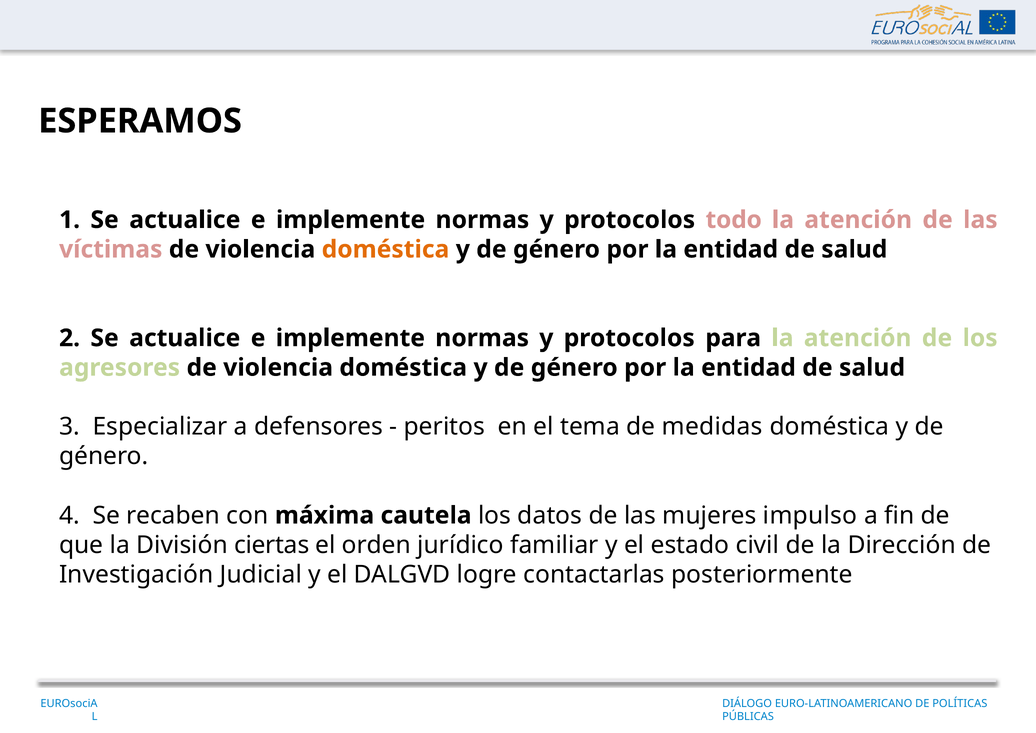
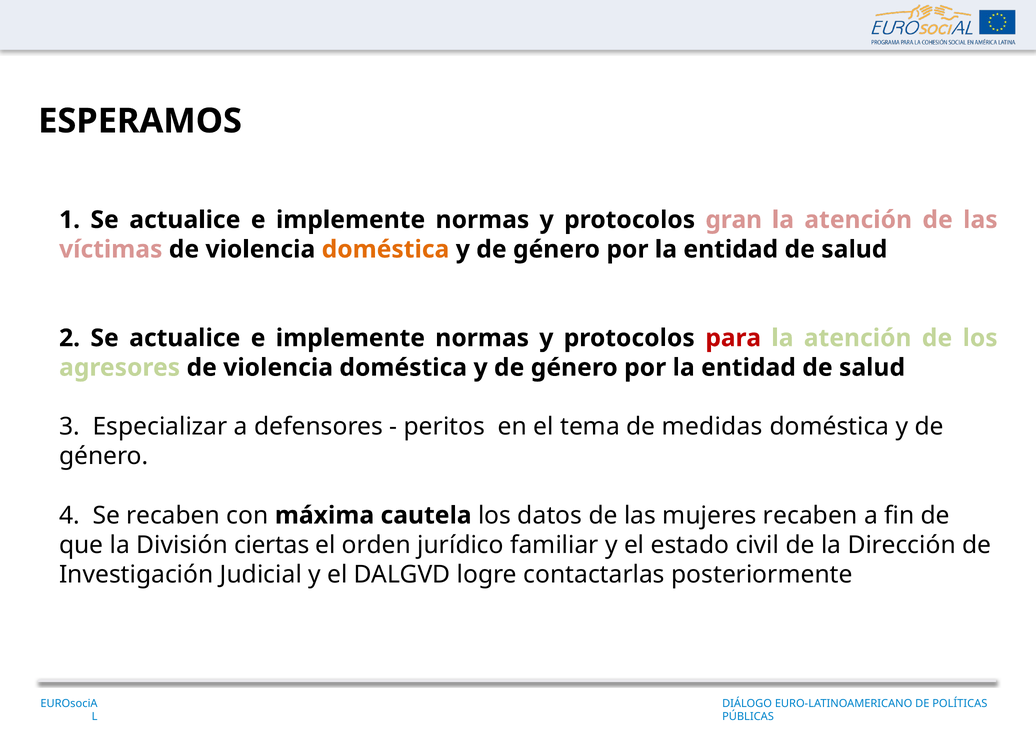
todo: todo -> gran
para colour: black -> red
mujeres impulso: impulso -> recaben
